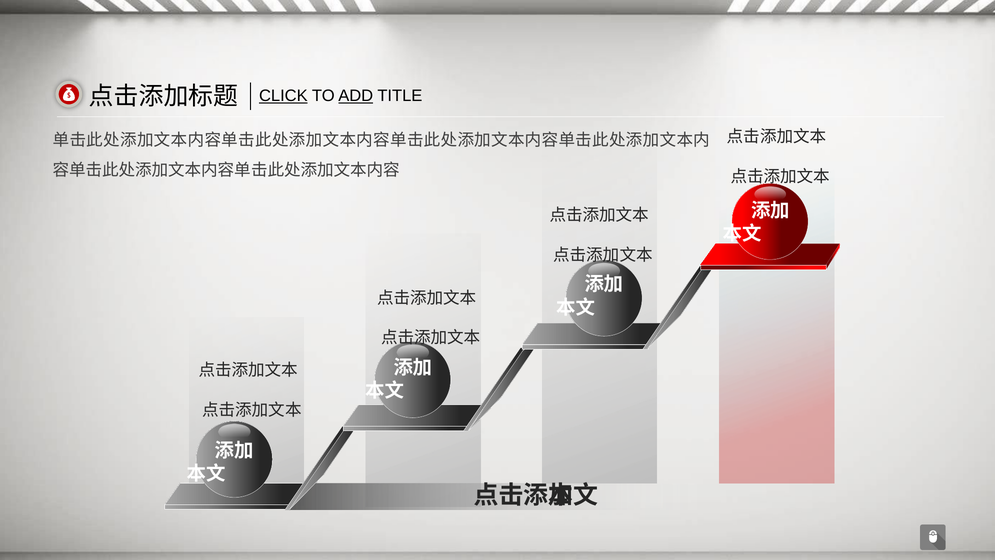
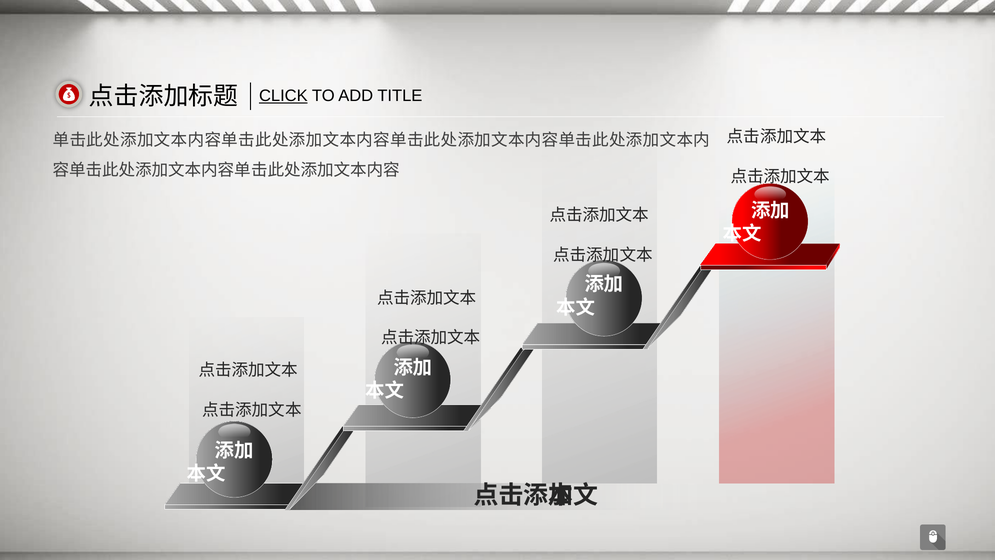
ADD underline: present -> none
